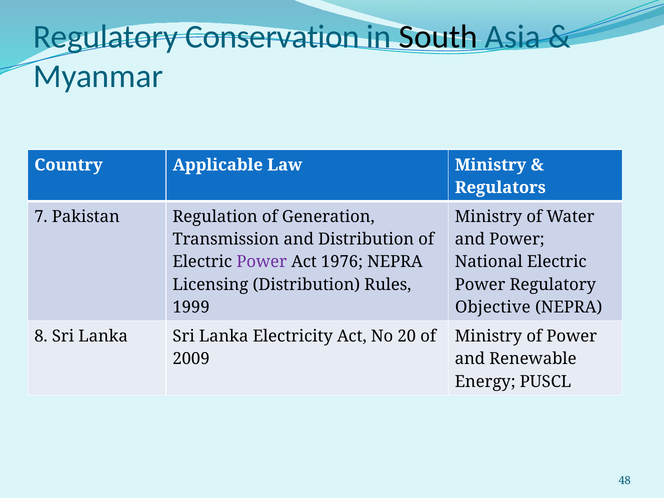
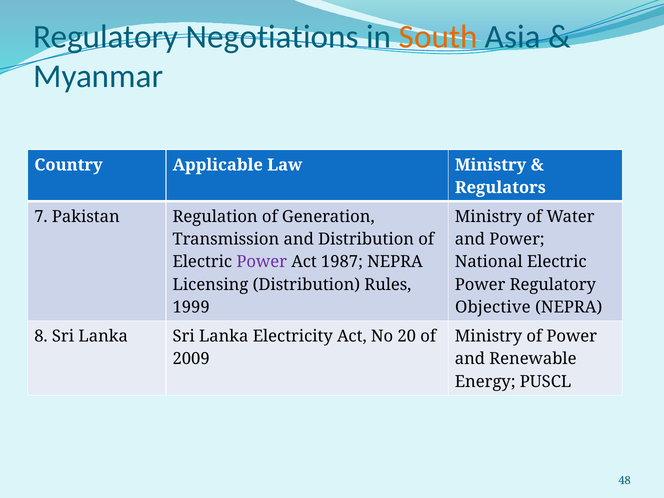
Conservation: Conservation -> Negotiations
South colour: black -> orange
1976: 1976 -> 1987
